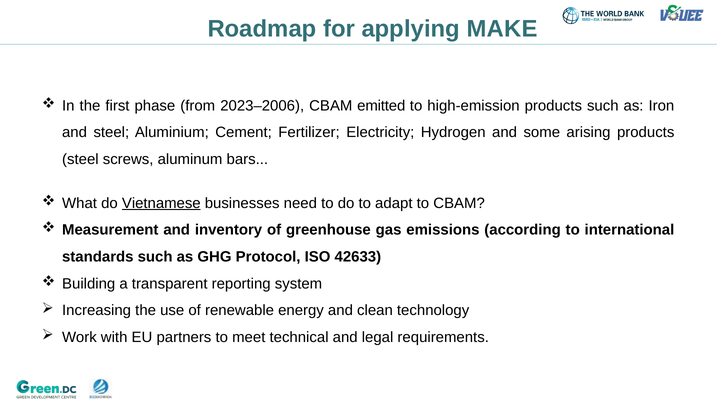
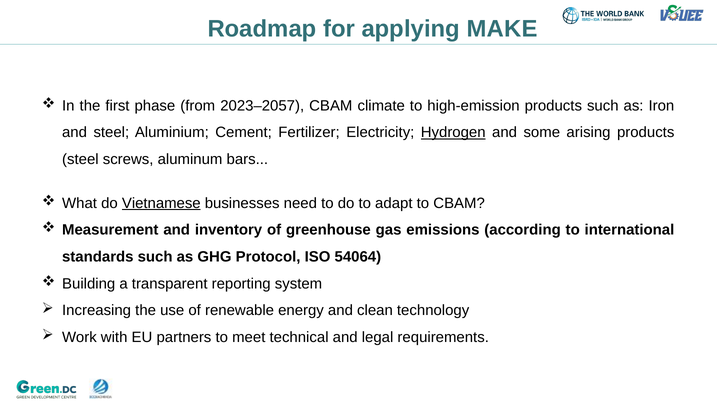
2023–2006: 2023–2006 -> 2023–2057
emitted: emitted -> climate
Hydrogen underline: none -> present
42633: 42633 -> 54064
